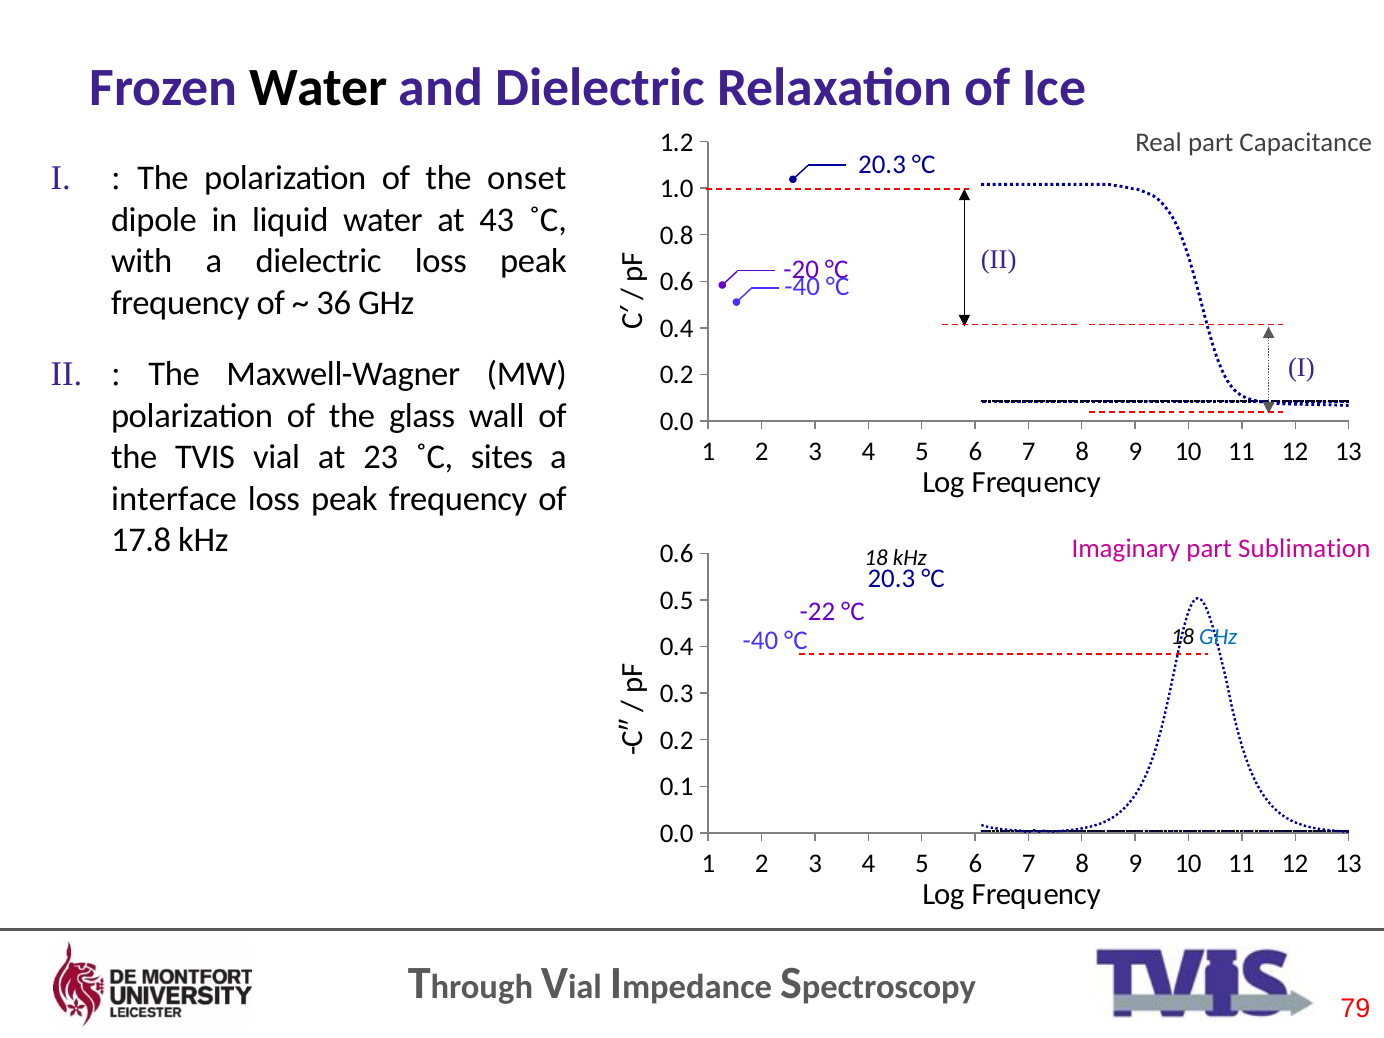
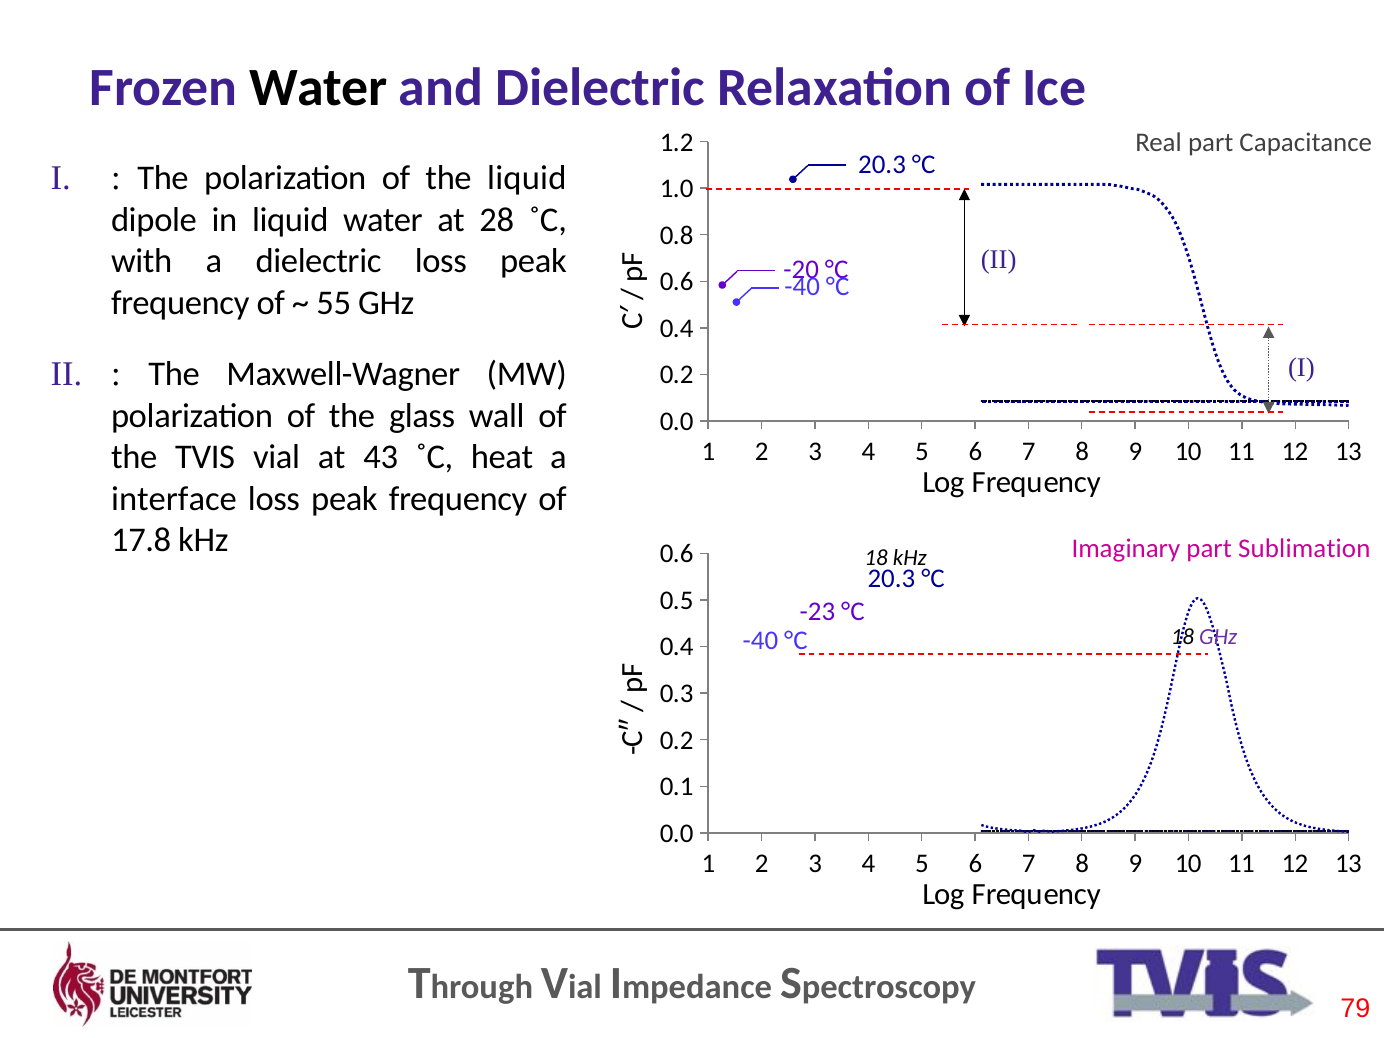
the onset: onset -> liquid
43: 43 -> 28
36: 36 -> 55
23: 23 -> 43
sites: sites -> heat
-22: -22 -> -23
GHz at (1218, 637) colour: blue -> purple
